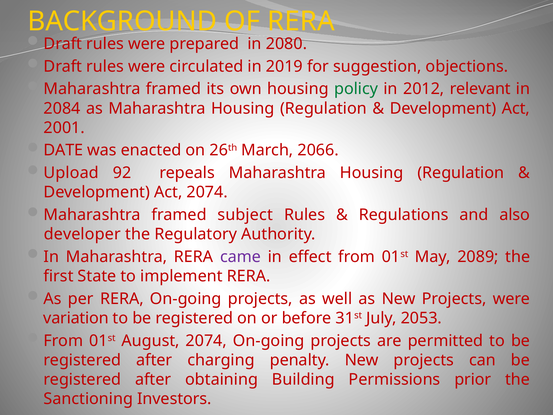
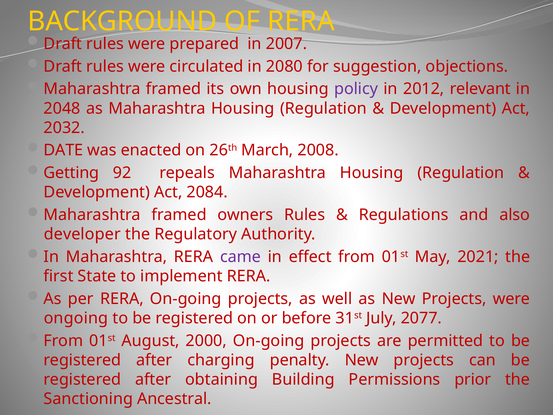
2080: 2080 -> 2007
2019: 2019 -> 2080
policy colour: green -> purple
2084: 2084 -> 2048
2001: 2001 -> 2032
2066: 2066 -> 2008
Upload: Upload -> Getting
Act 2074: 2074 -> 2084
subject: subject -> owners
2089: 2089 -> 2021
variation: variation -> ongoing
2053: 2053 -> 2077
August 2074: 2074 -> 2000
Investors: Investors -> Ancestral
